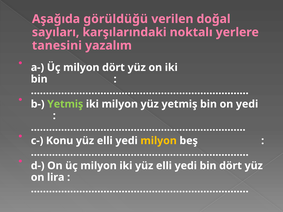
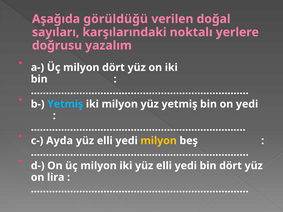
tanesini: tanesini -> doğrusu
Yetmiş at (65, 104) colour: light green -> light blue
Konu: Konu -> Ayda
